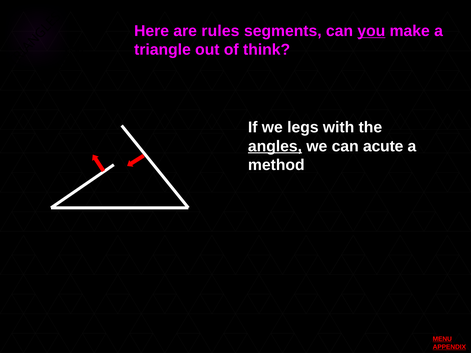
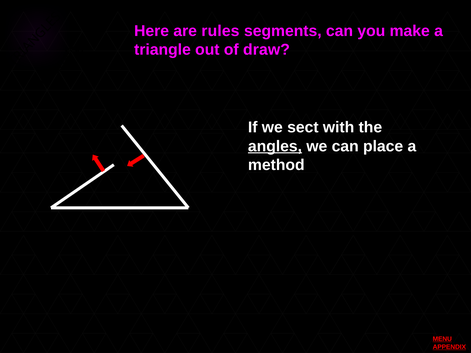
you underline: present -> none
think: think -> draw
legs: legs -> sect
acute: acute -> place
